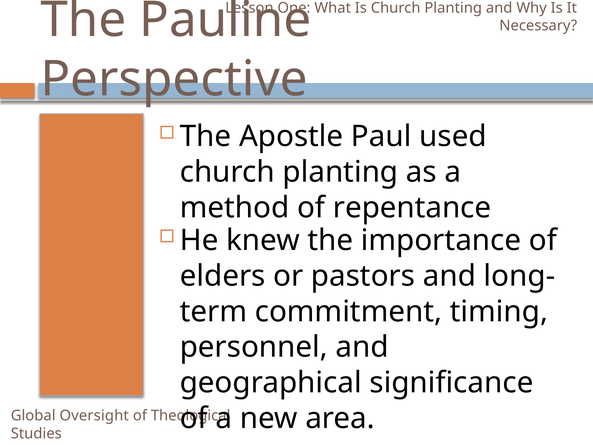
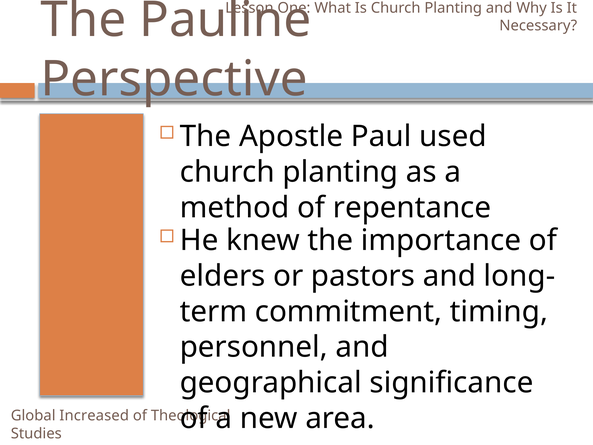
Oversight: Oversight -> Increased
